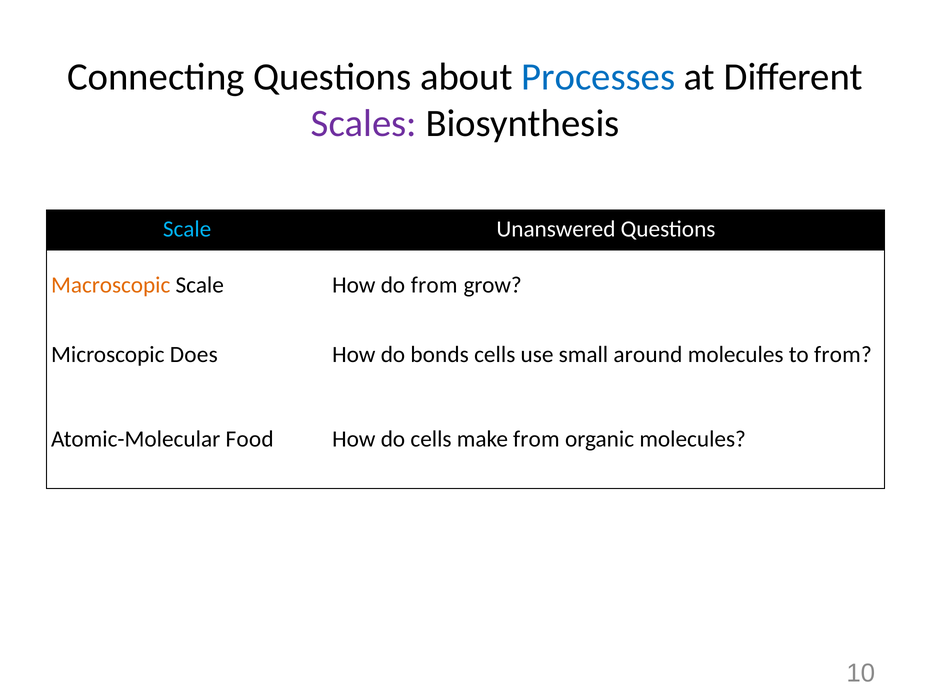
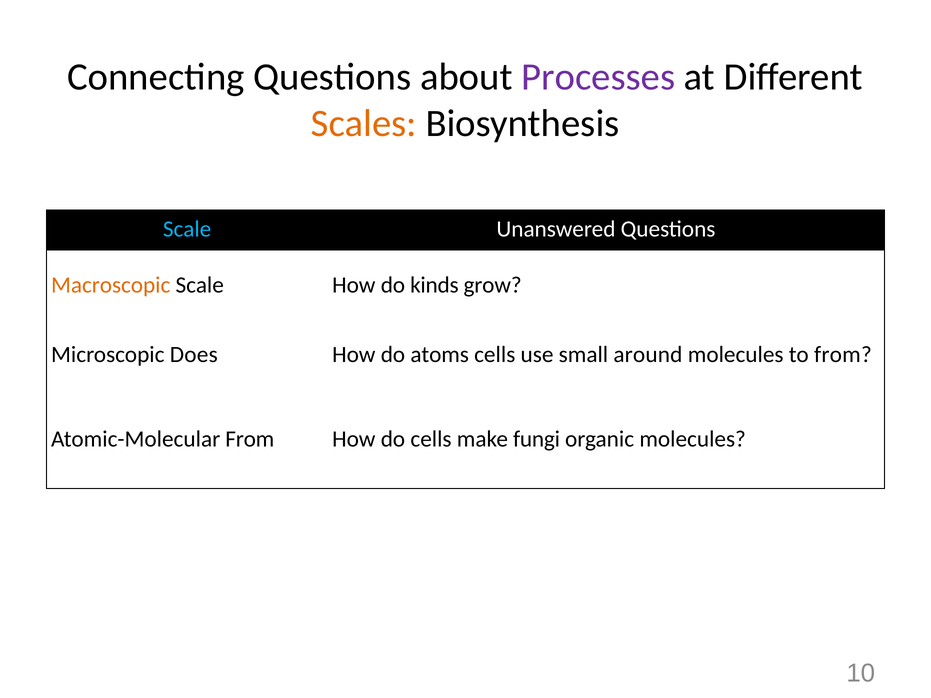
Processes colour: blue -> purple
Scales colour: purple -> orange
do from: from -> kinds
bonds: bonds -> atoms
Atomic-Molecular Food: Food -> From
make from: from -> fungi
